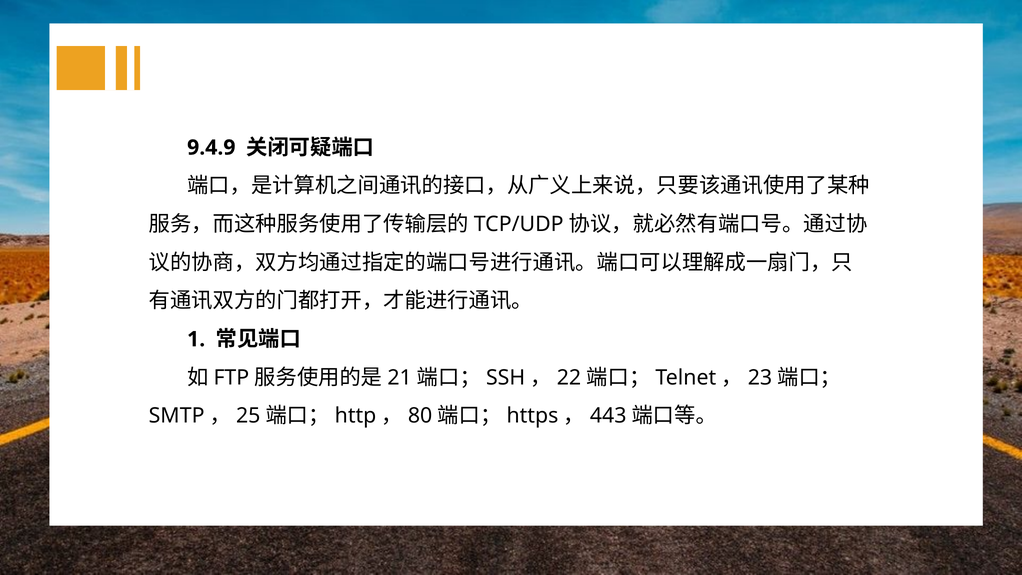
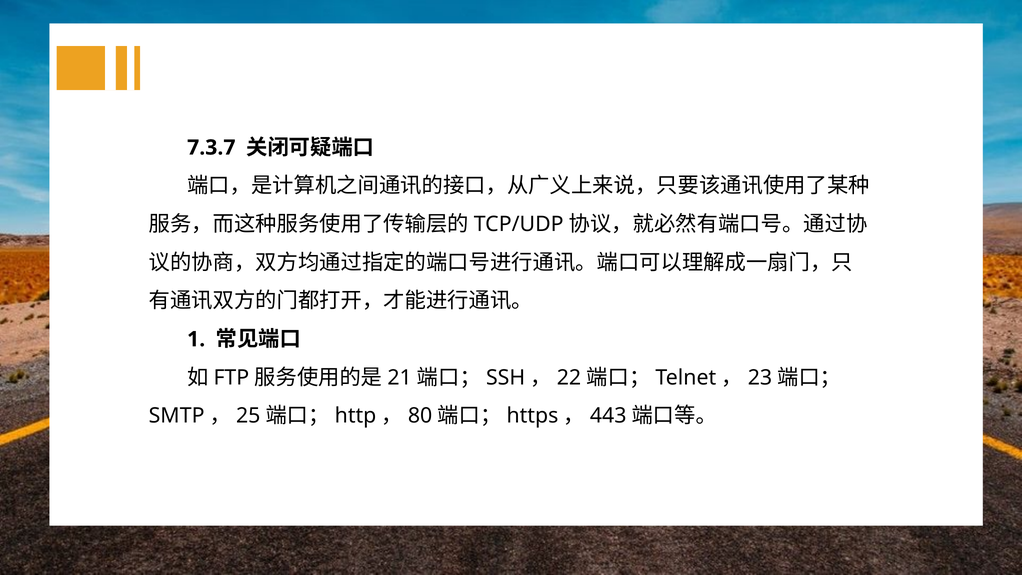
9.4.9: 9.4.9 -> 7.3.7
